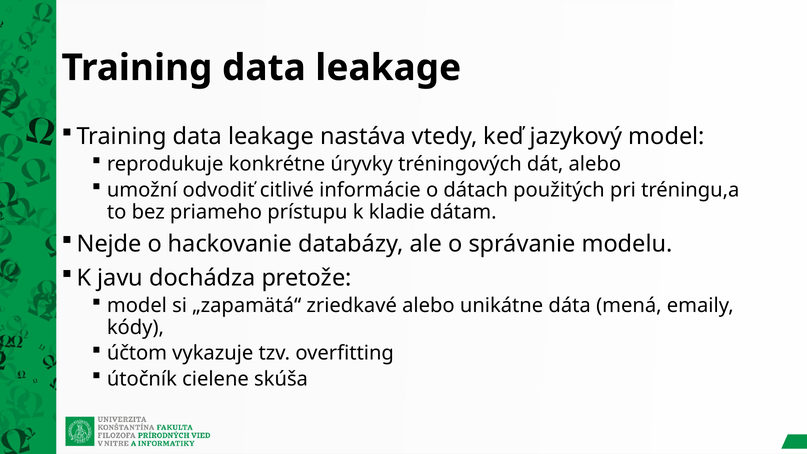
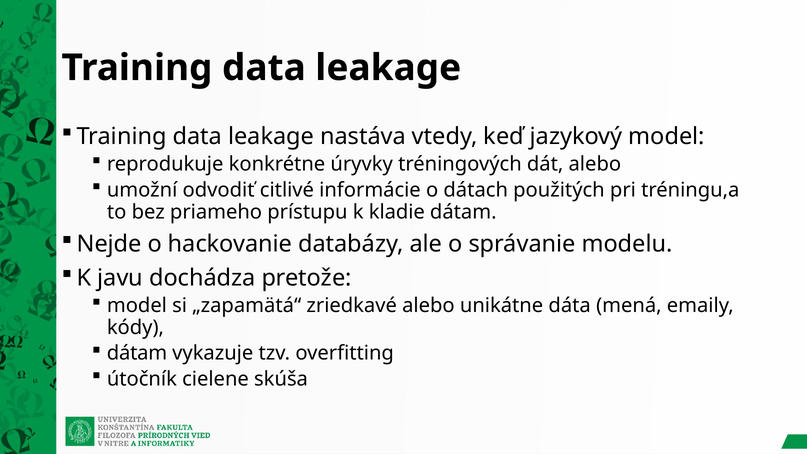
účtom at (137, 353): účtom -> dátam
